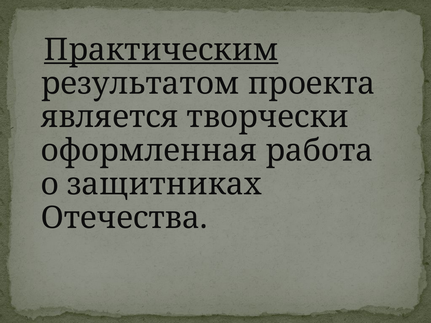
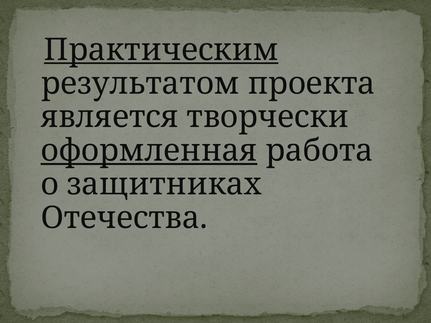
оформленная underline: none -> present
